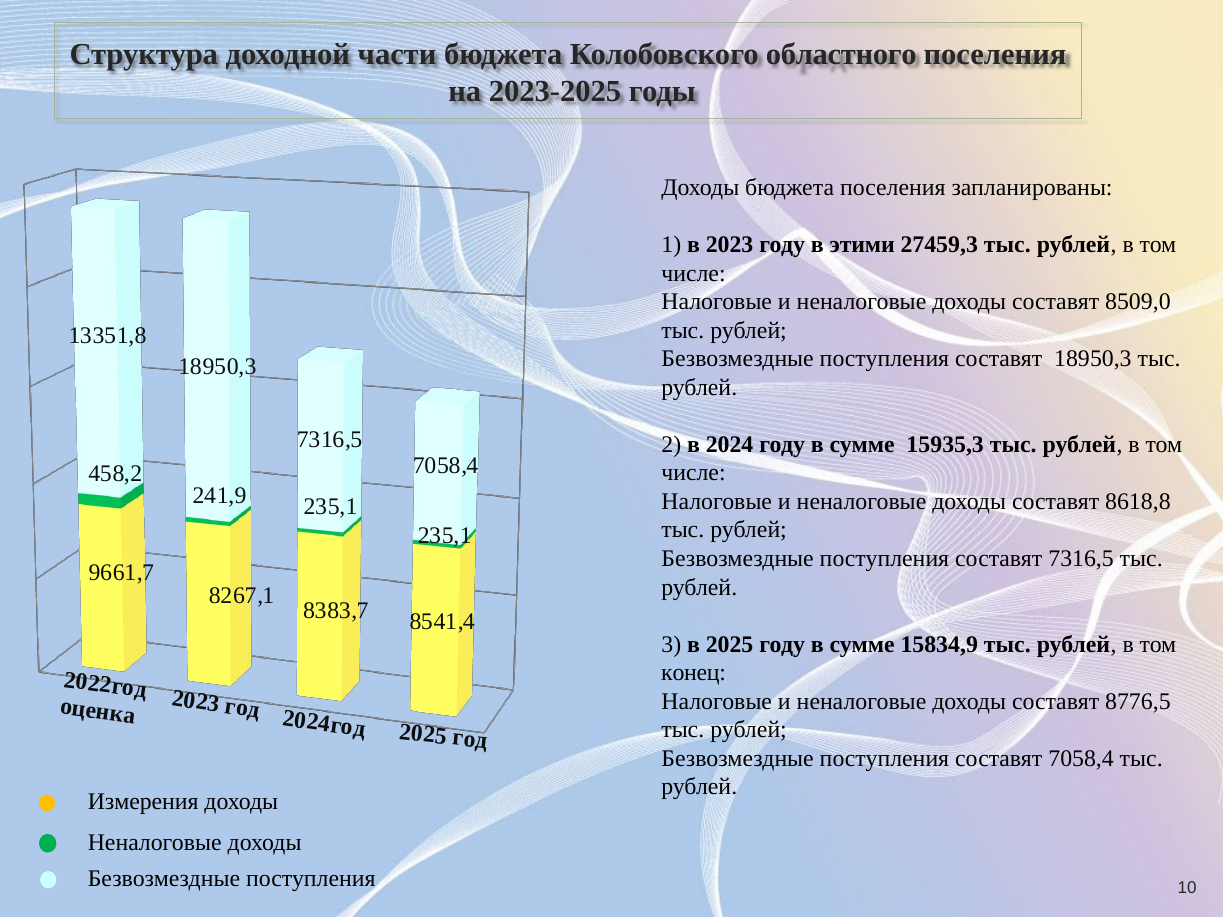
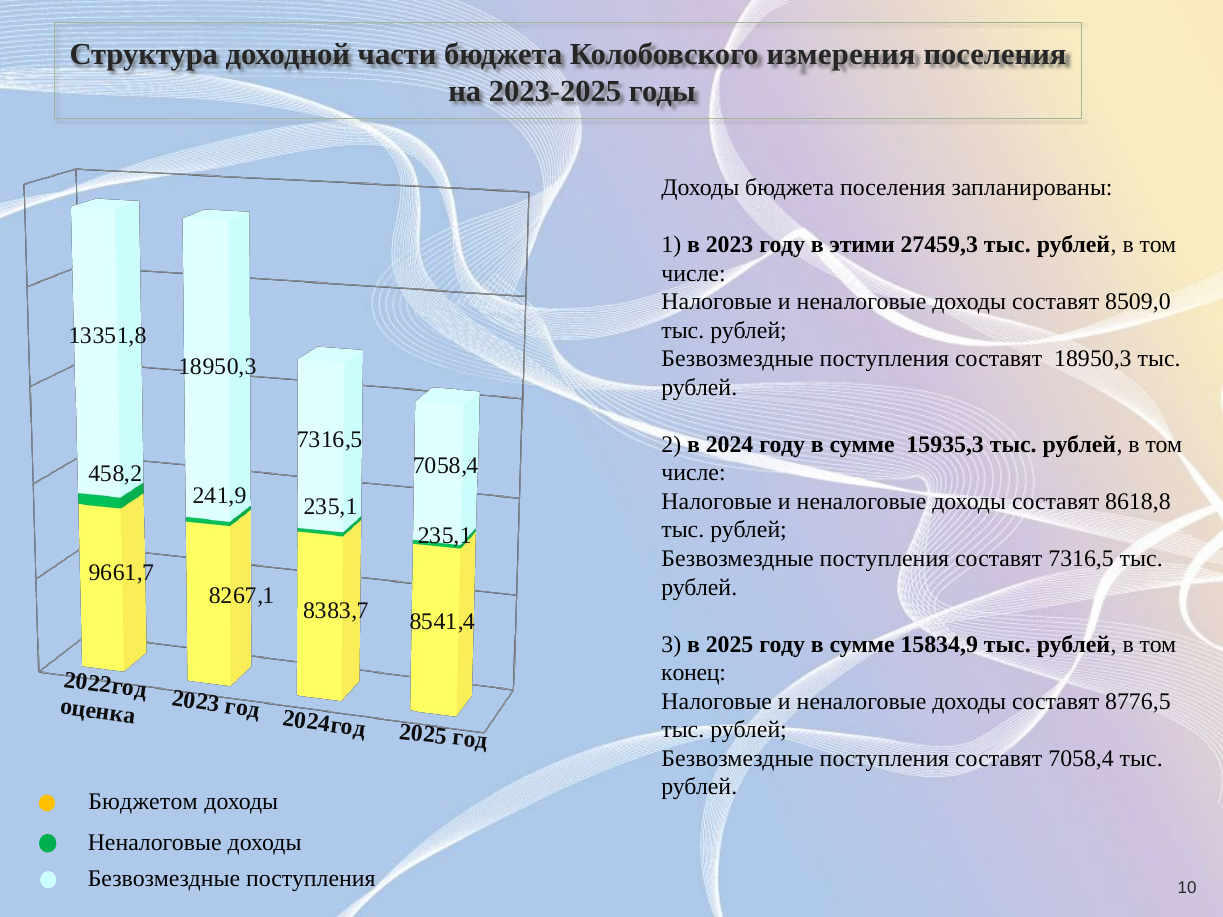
областного: областного -> измерения
Измерения: Измерения -> Бюджетом
